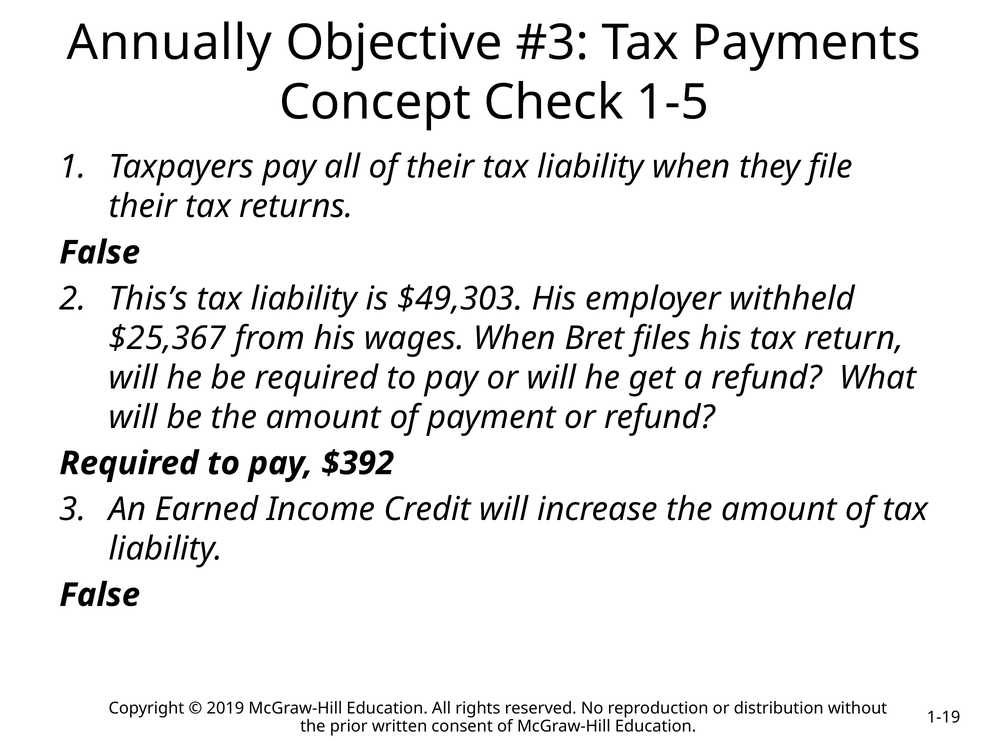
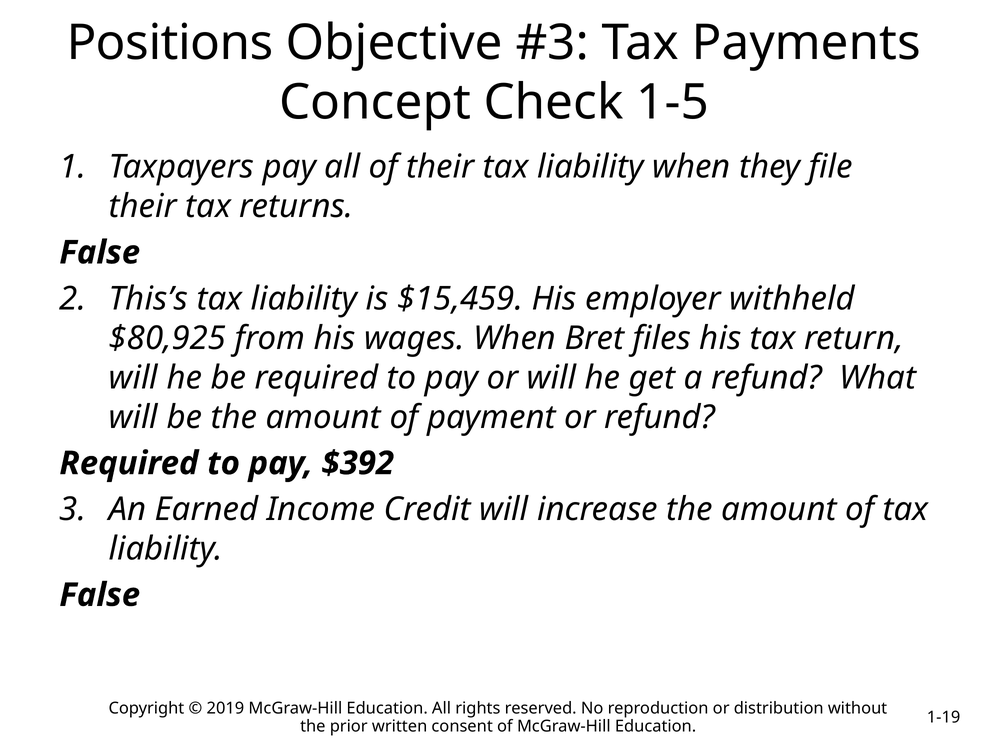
Annually: Annually -> Positions
$49,303: $49,303 -> $15,459
$25,367: $25,367 -> $80,925
